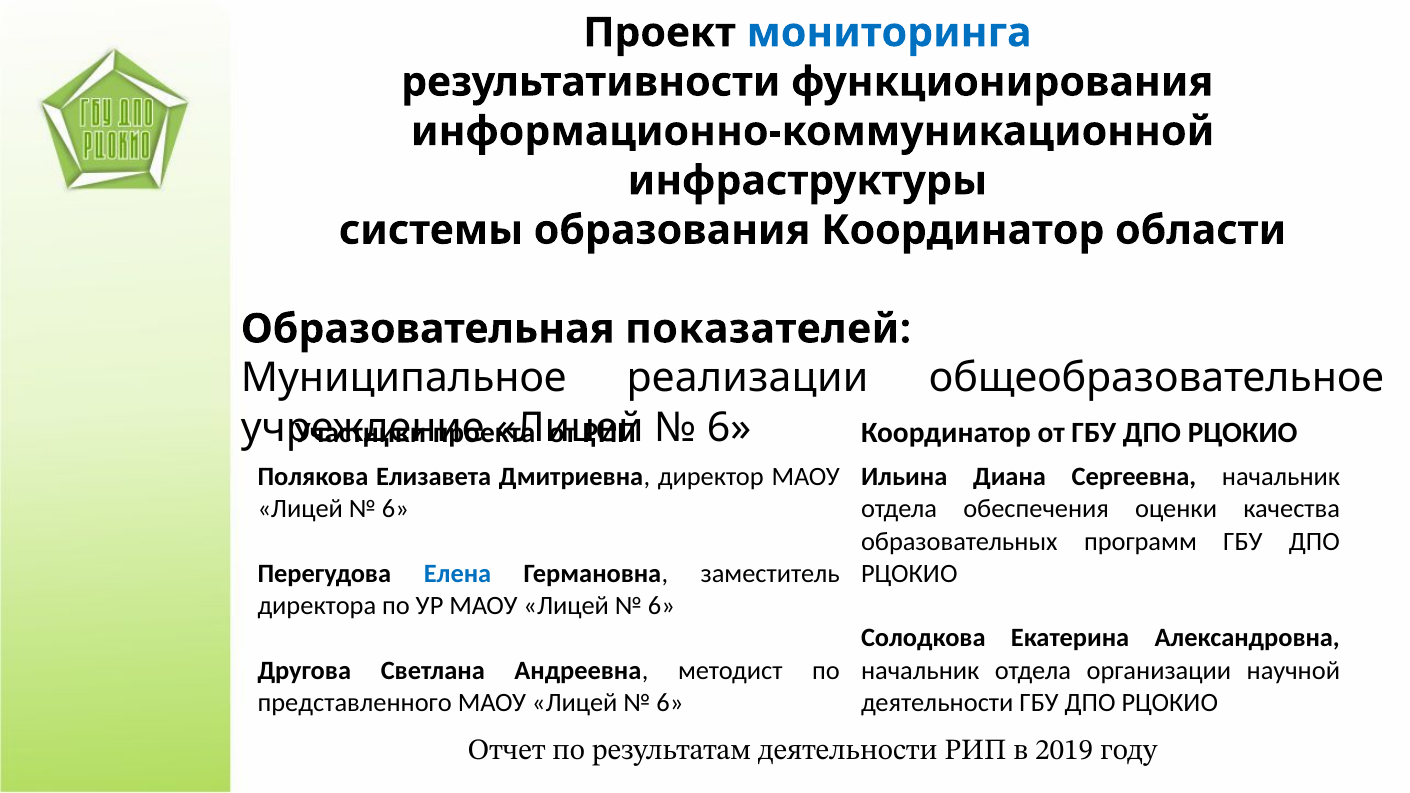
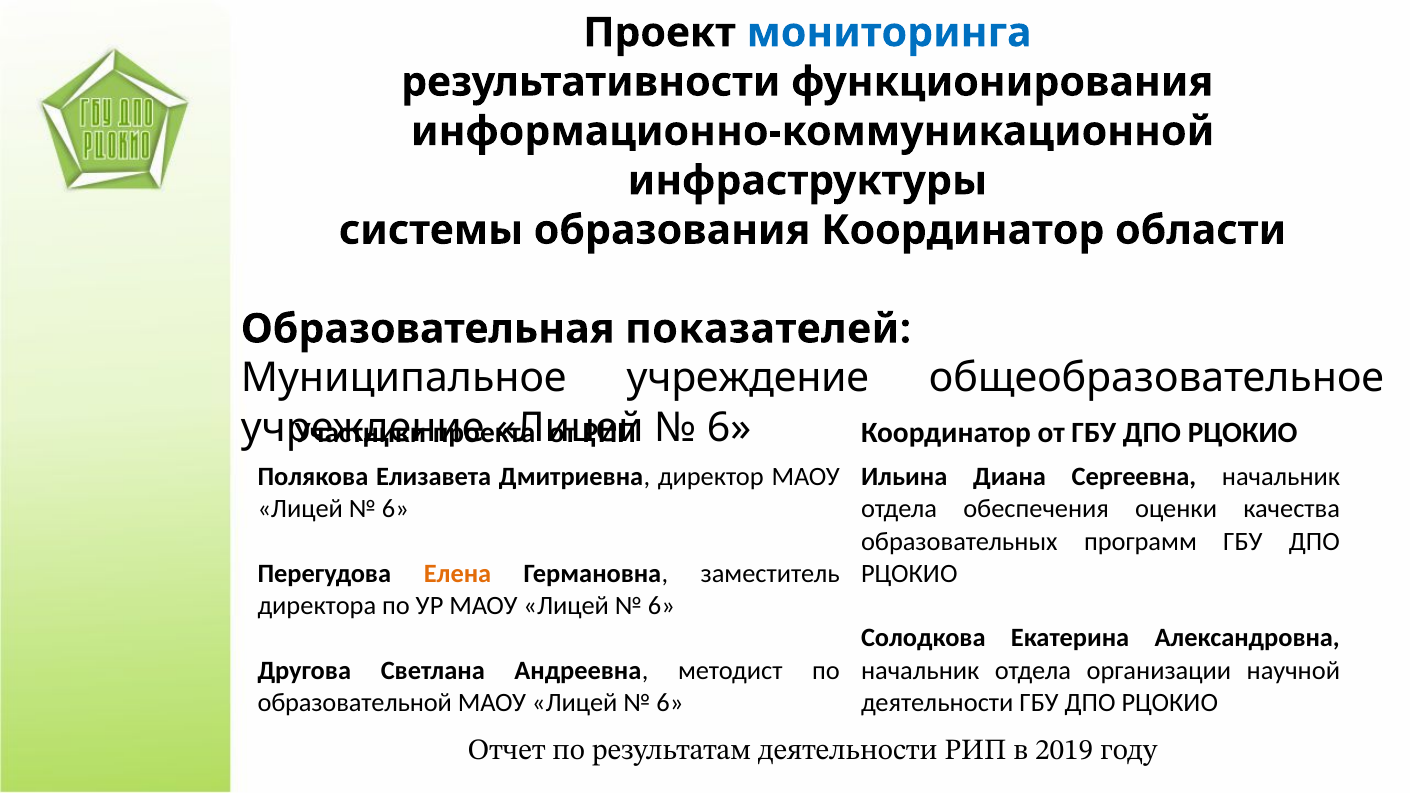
Муниципальное реализации: реализации -> учреждение
Елена colour: blue -> orange
представленного: представленного -> образовательной
